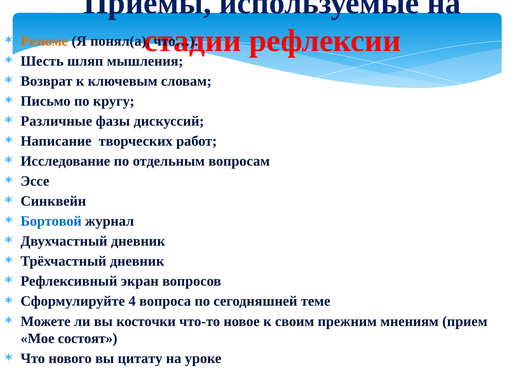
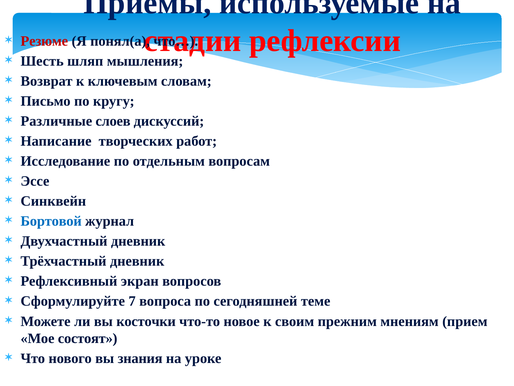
Резюме colour: orange -> red
фазы: фазы -> слоев
4: 4 -> 7
цитату: цитату -> знания
